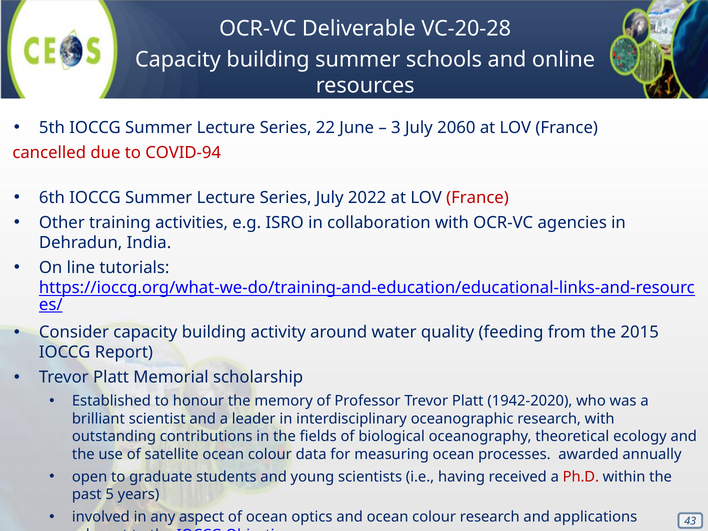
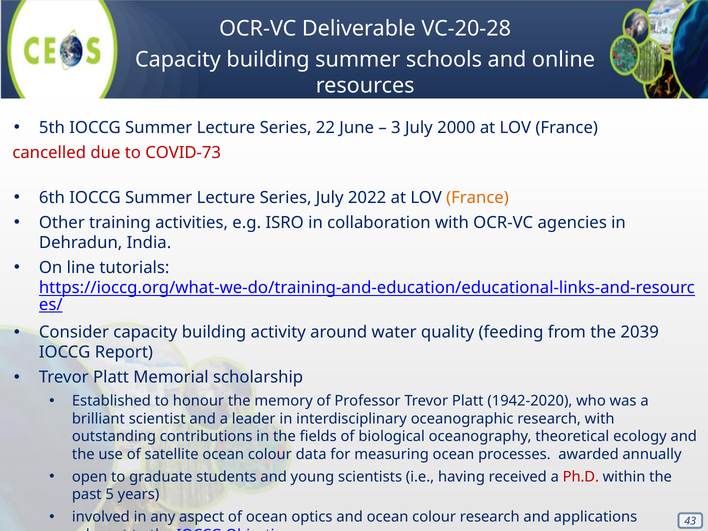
2060: 2060 -> 2000
COVID-94: COVID-94 -> COVID-73
France at (478, 198) colour: red -> orange
2015: 2015 -> 2039
